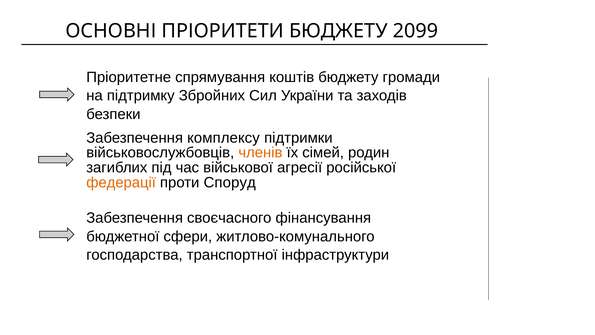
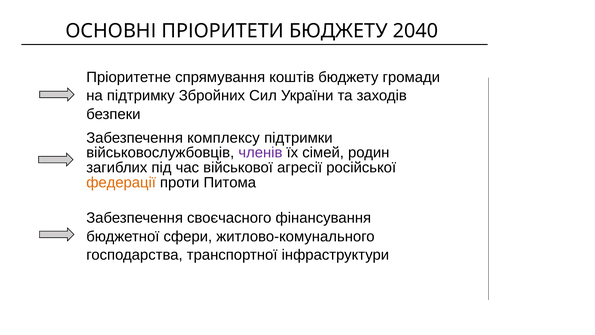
2099: 2099 -> 2040
членів colour: orange -> purple
Споруд: Споруд -> Питома
